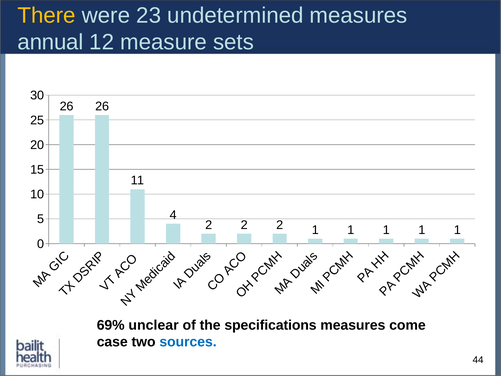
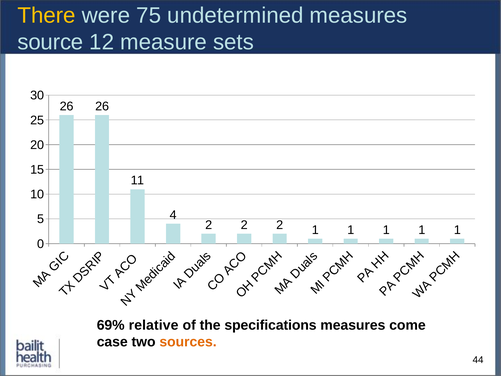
23: 23 -> 75
annual: annual -> source
unclear: unclear -> relative
sources colour: blue -> orange
